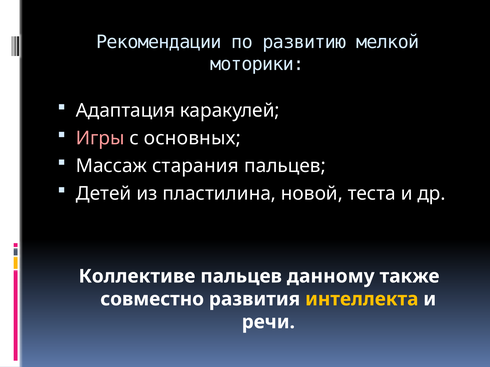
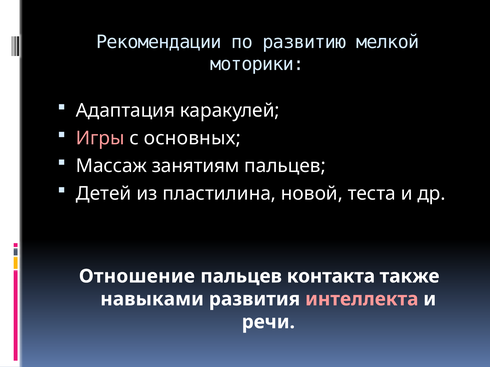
старания: старания -> занятиям
Коллективе: Коллективе -> Отношение
данному: данному -> контакта
совместно: совместно -> навыками
интеллекта colour: yellow -> pink
